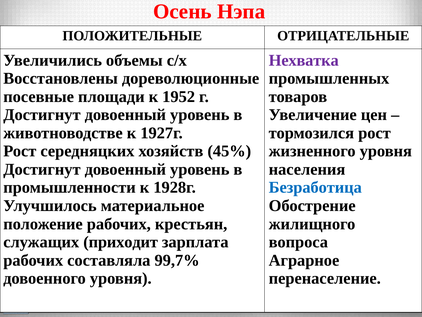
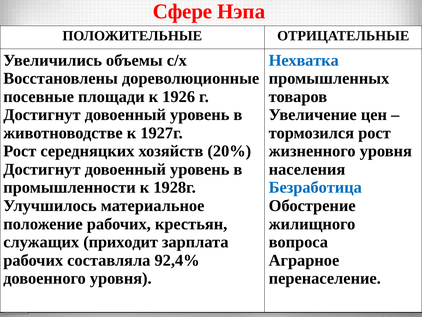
Осень: Осень -> Сфере
Нехватка colour: purple -> blue
1952: 1952 -> 1926
45%: 45% -> 20%
99,7%: 99,7% -> 92,4%
